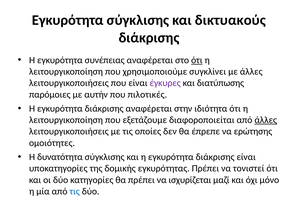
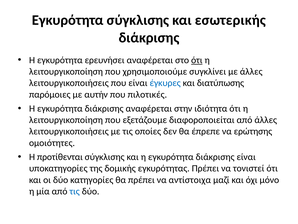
δικτυακούς: δικτυακούς -> εσωτερικής
συνέπειας: συνέπειας -> ερευνήσει
έγκυρες colour: purple -> blue
άλλες at (266, 120) underline: present -> none
δυνατότητα: δυνατότητα -> προτίθενται
ισχυρίζεται: ισχυρίζεται -> αντίστοιχα
